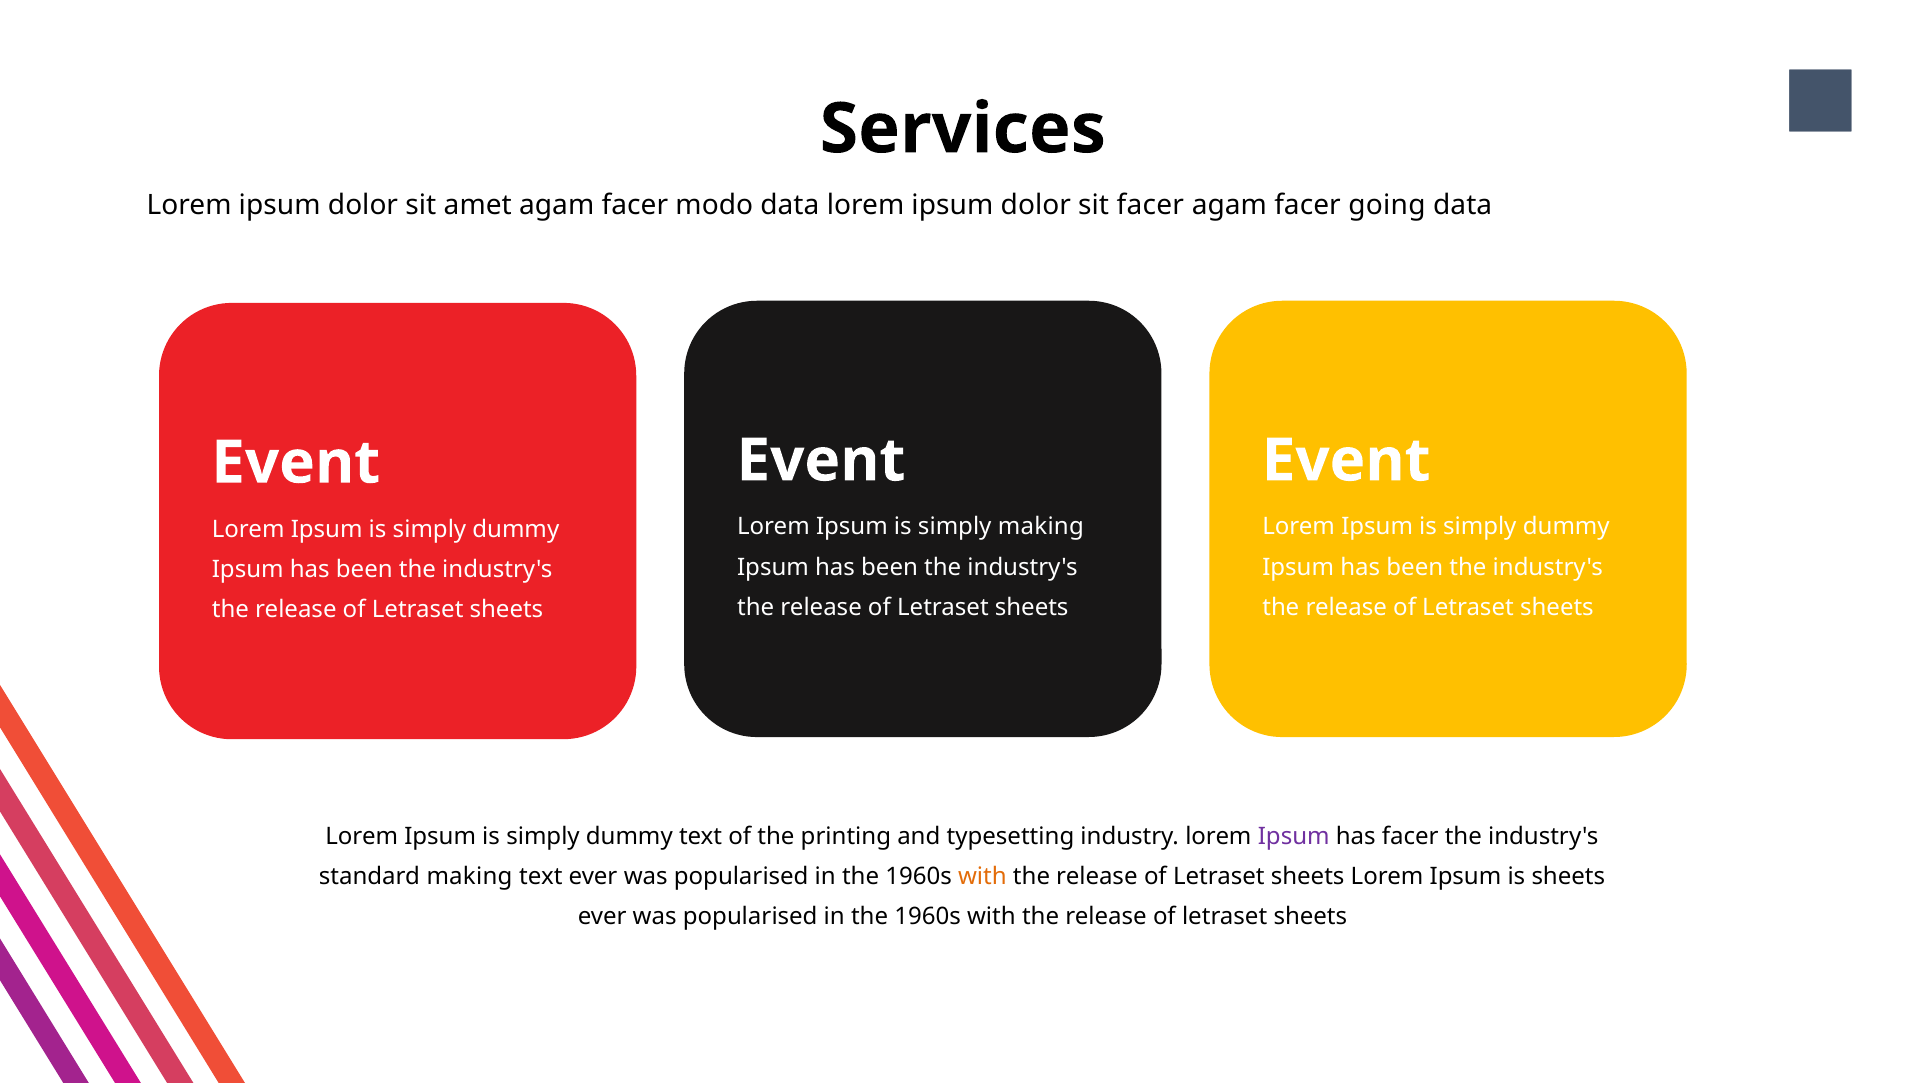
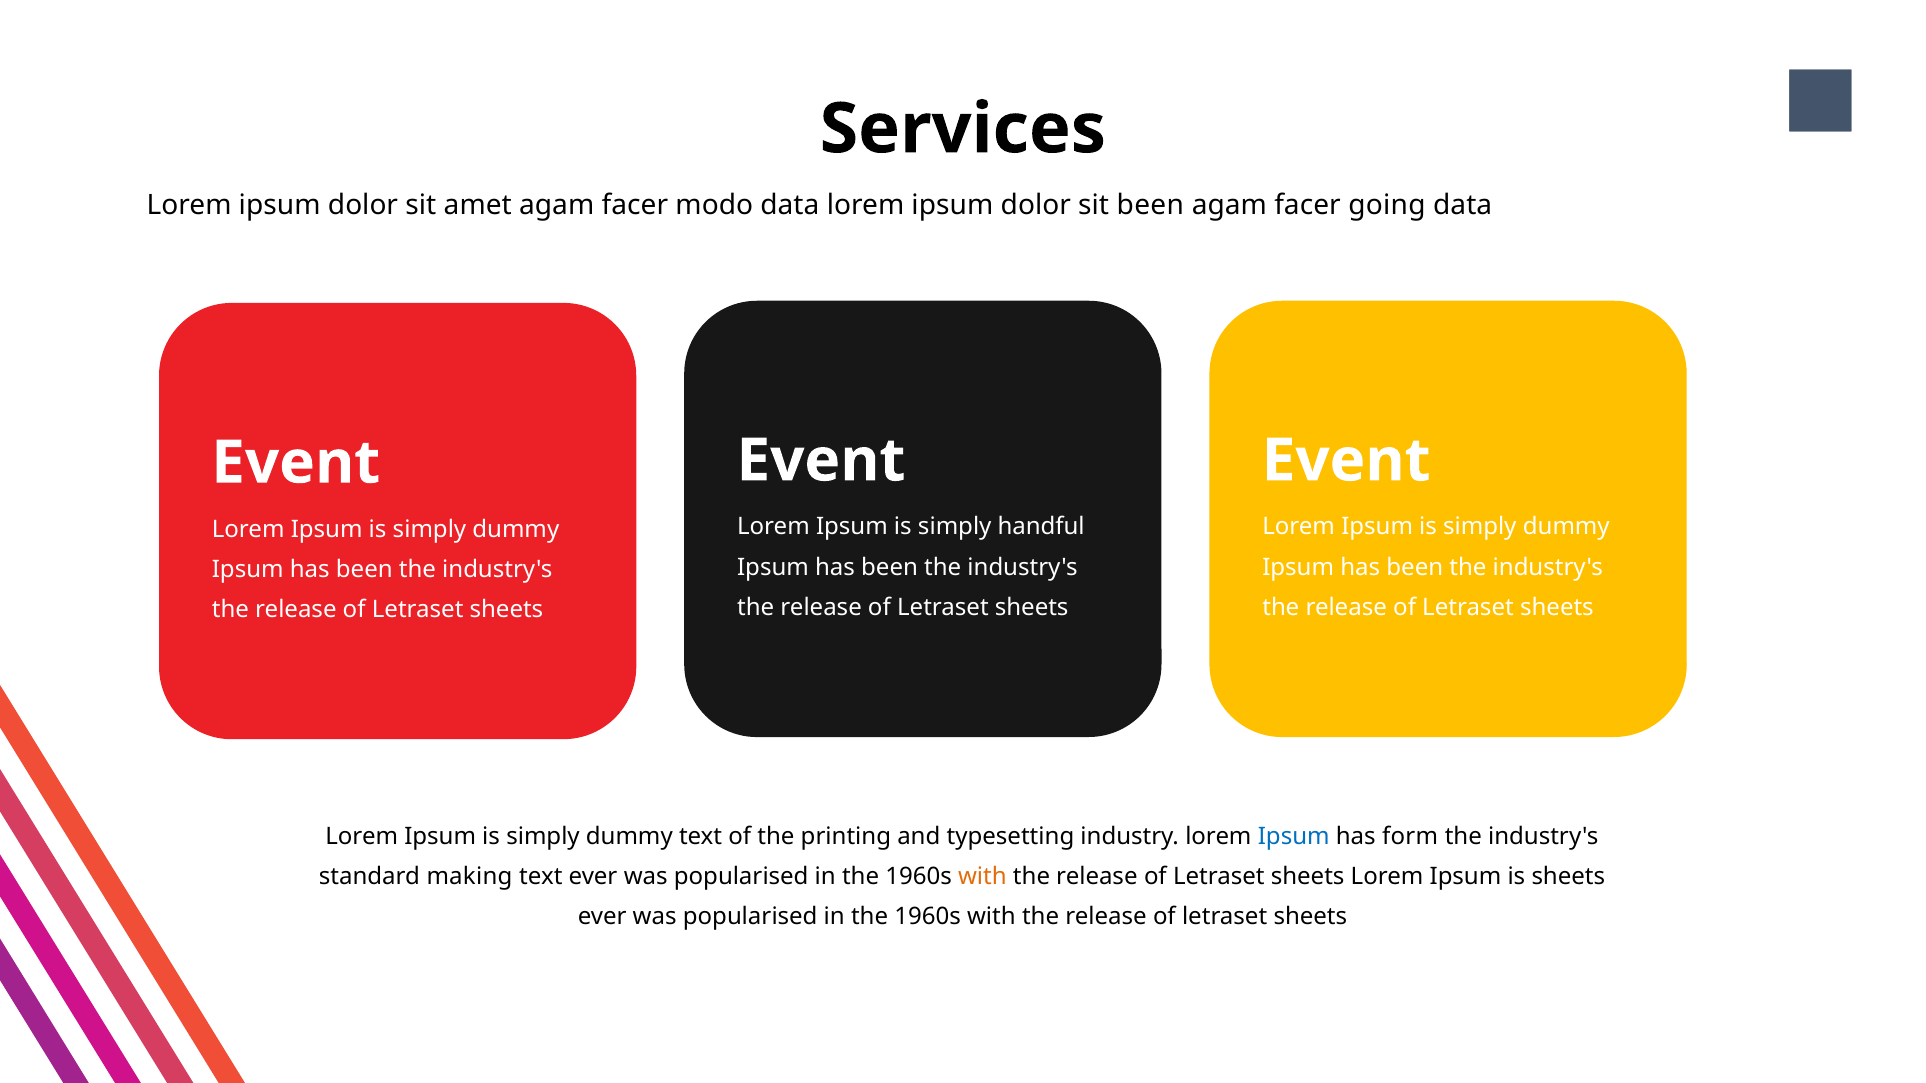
sit facer: facer -> been
simply making: making -> handful
Ipsum at (1294, 836) colour: purple -> blue
has facer: facer -> form
